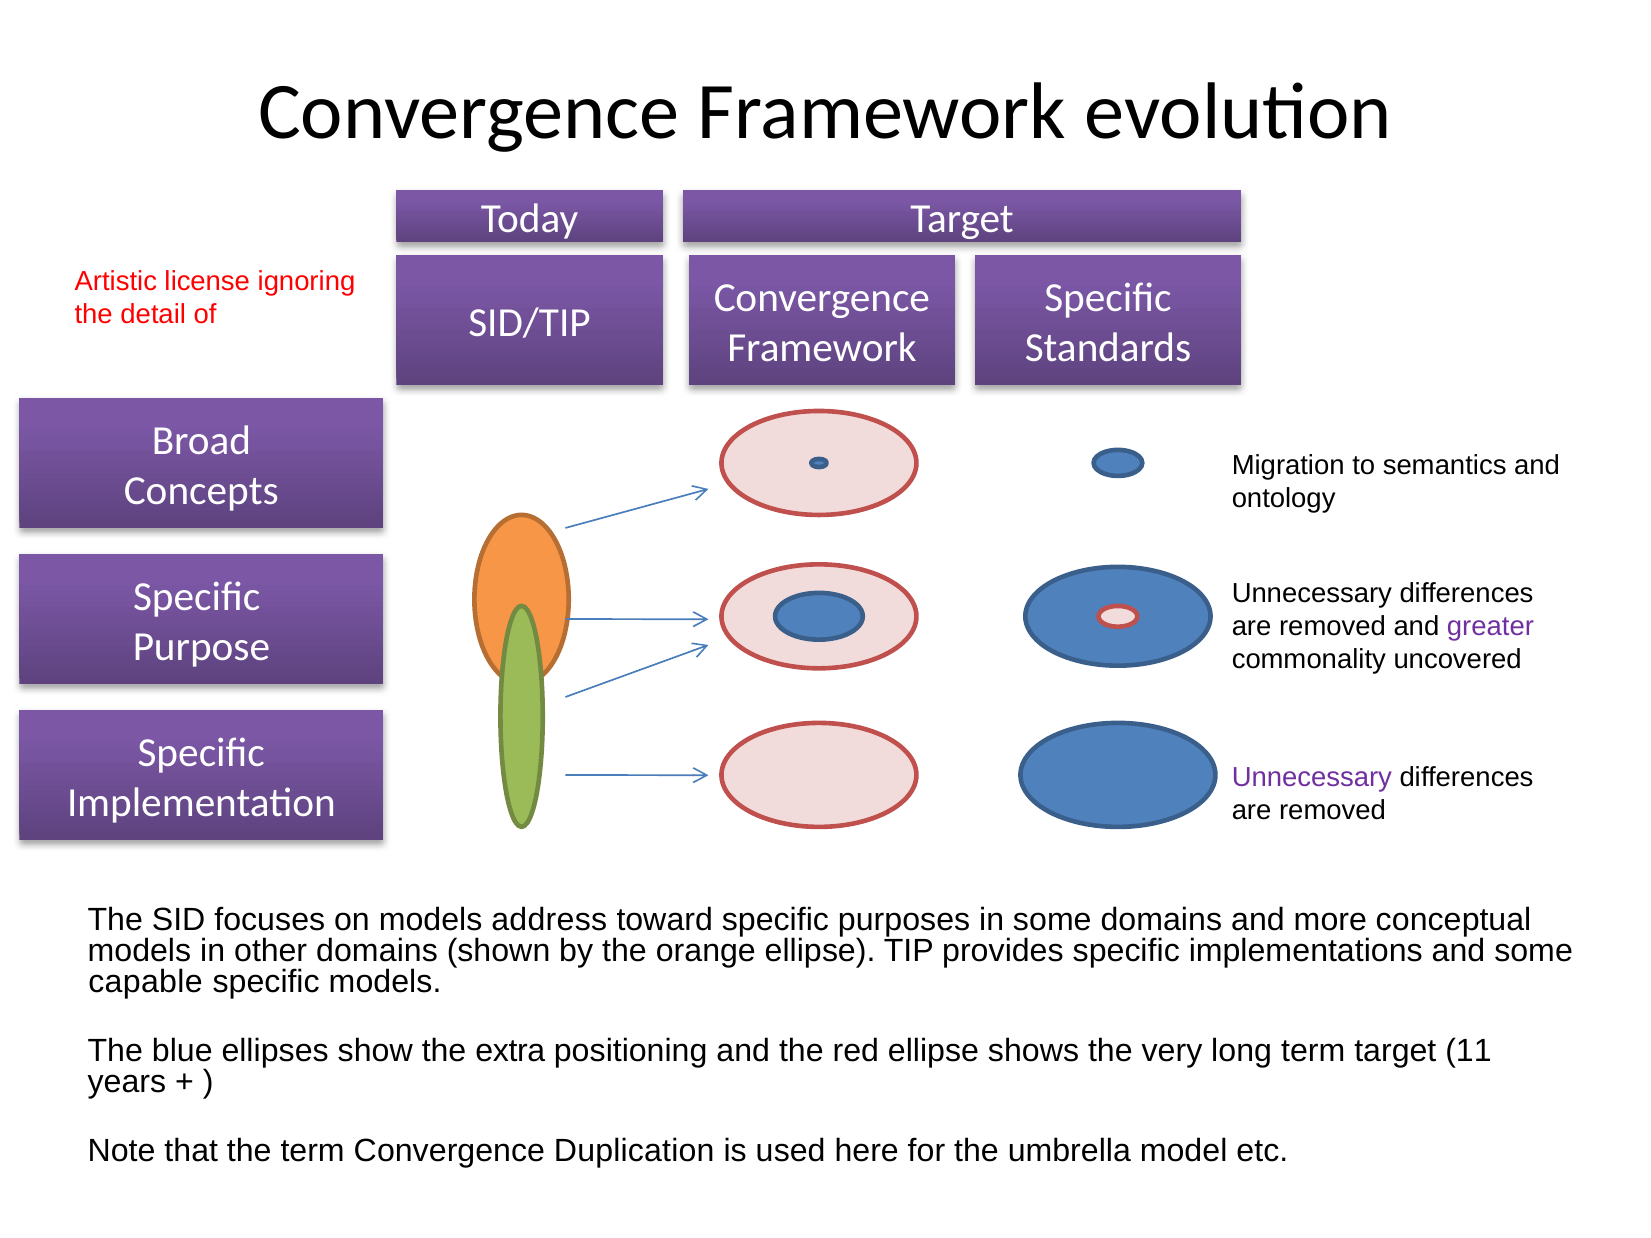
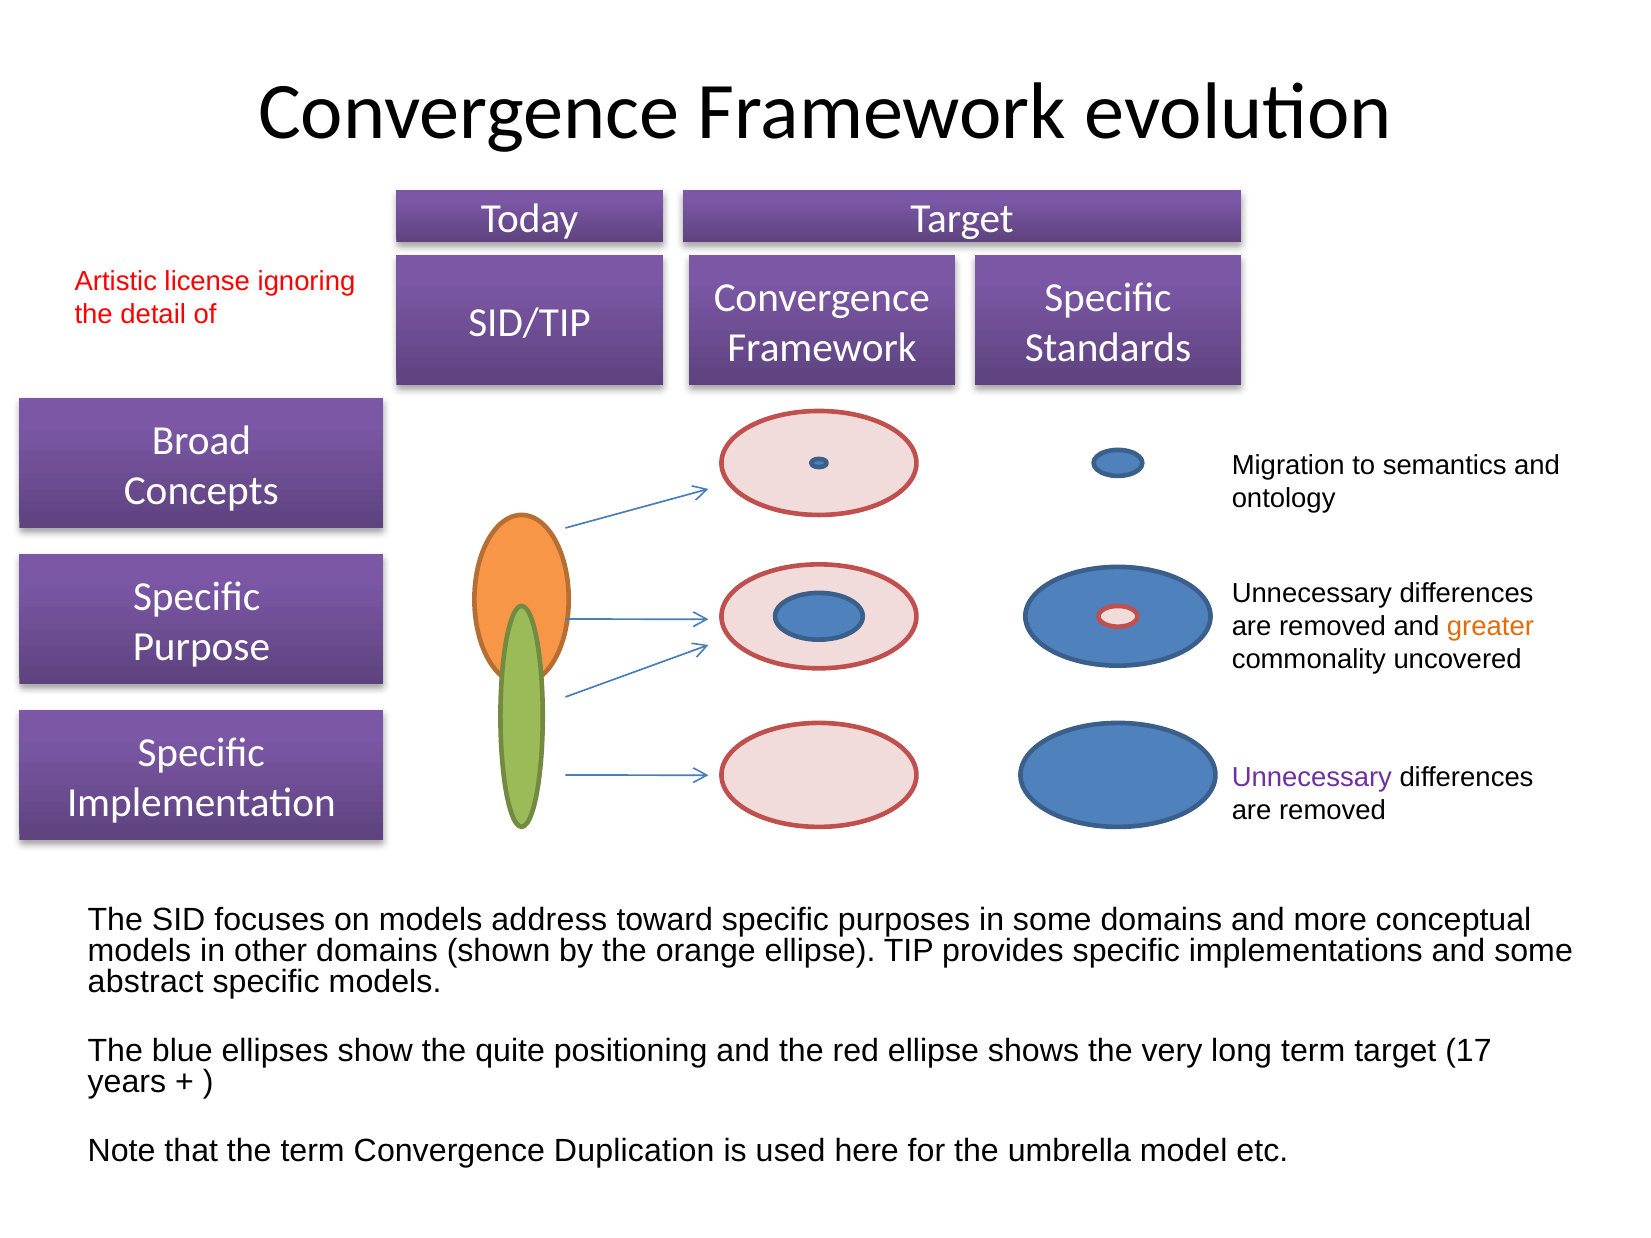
greater colour: purple -> orange
capable: capable -> abstract
extra: extra -> quite
11: 11 -> 17
